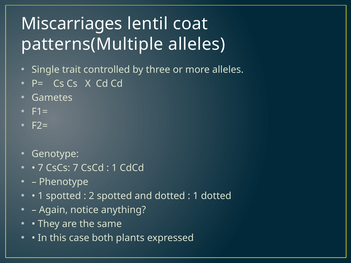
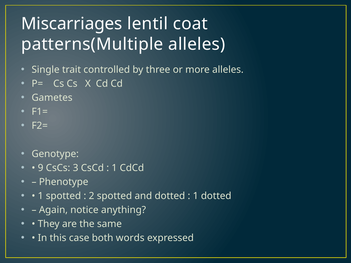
7 at (41, 168): 7 -> 9
CsCs 7: 7 -> 3
plants: plants -> words
